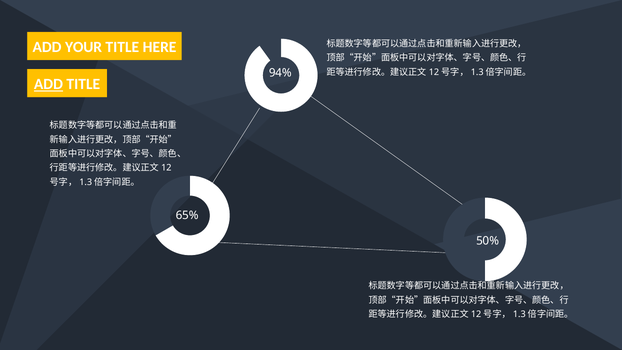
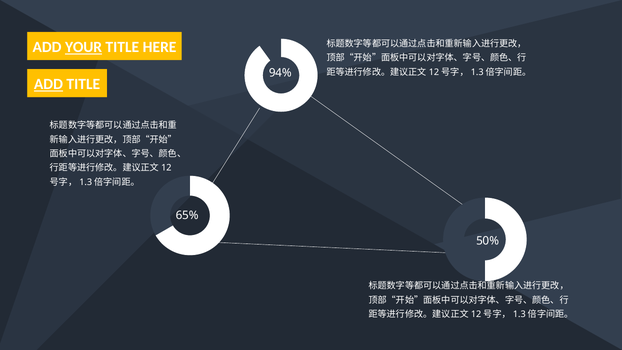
YOUR underline: none -> present
